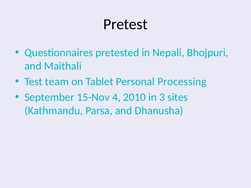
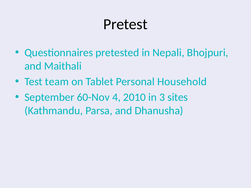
Processing: Processing -> Household
15-Nov: 15-Nov -> 60-Nov
